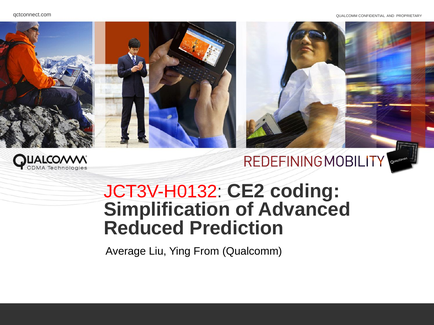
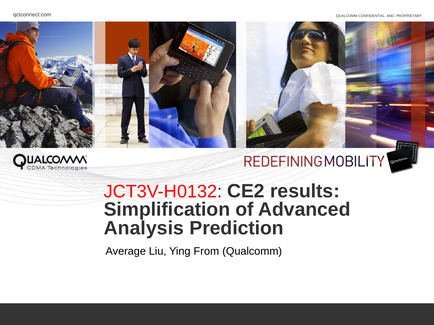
coding: coding -> results
Reduced: Reduced -> Analysis
